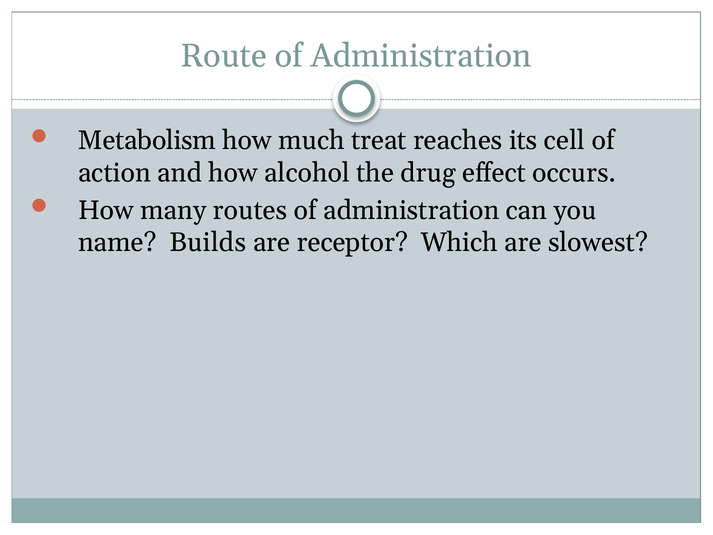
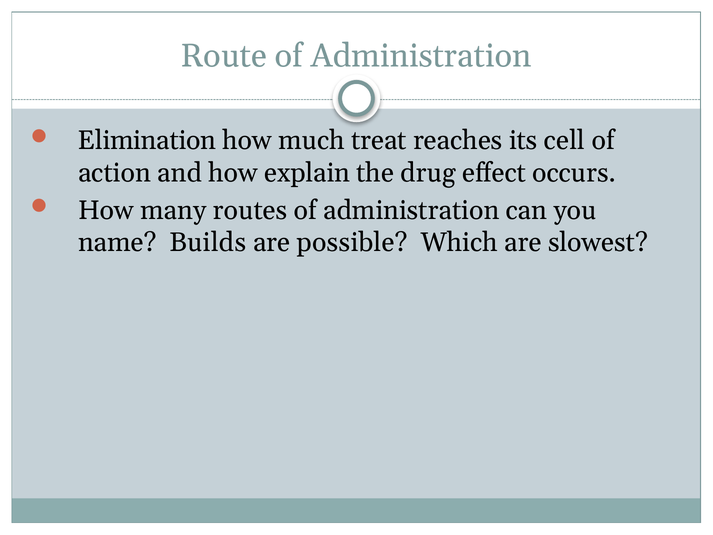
Metabolism: Metabolism -> Elimination
alcohol: alcohol -> explain
receptor: receptor -> possible
